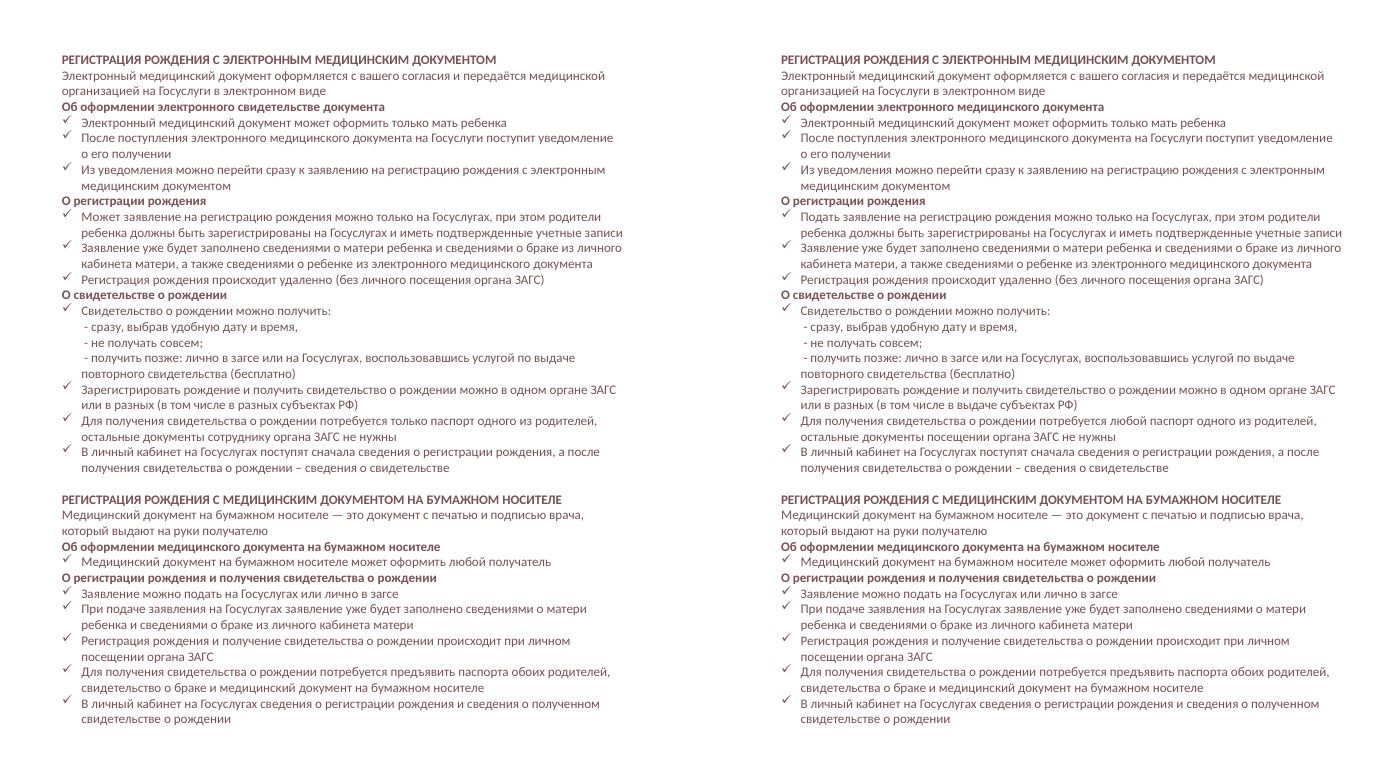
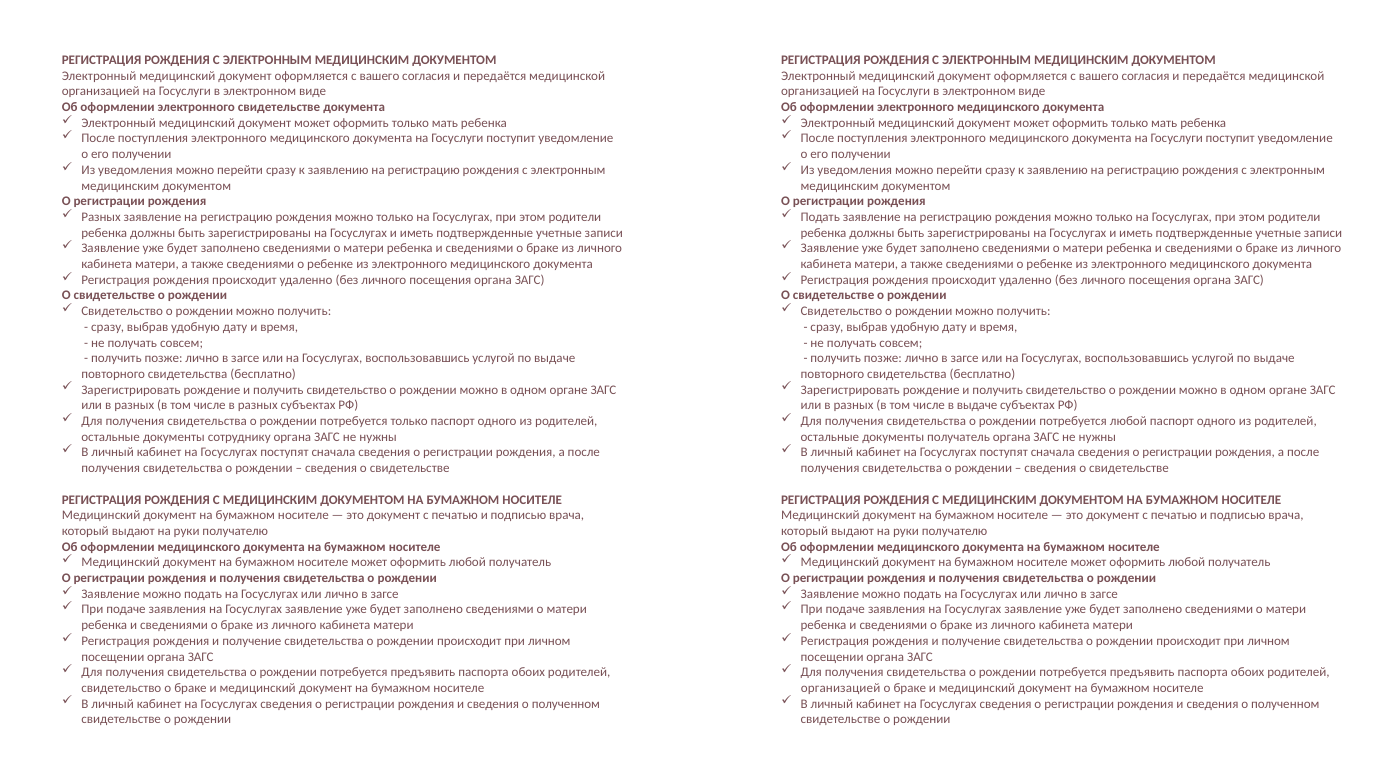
Может at (101, 217): Может -> Разных
документы посещении: посещении -> получатель
свидетельства at (841, 688): свидетельства -> организацией
